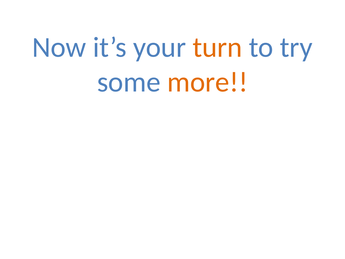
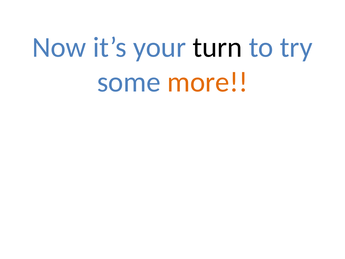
turn colour: orange -> black
